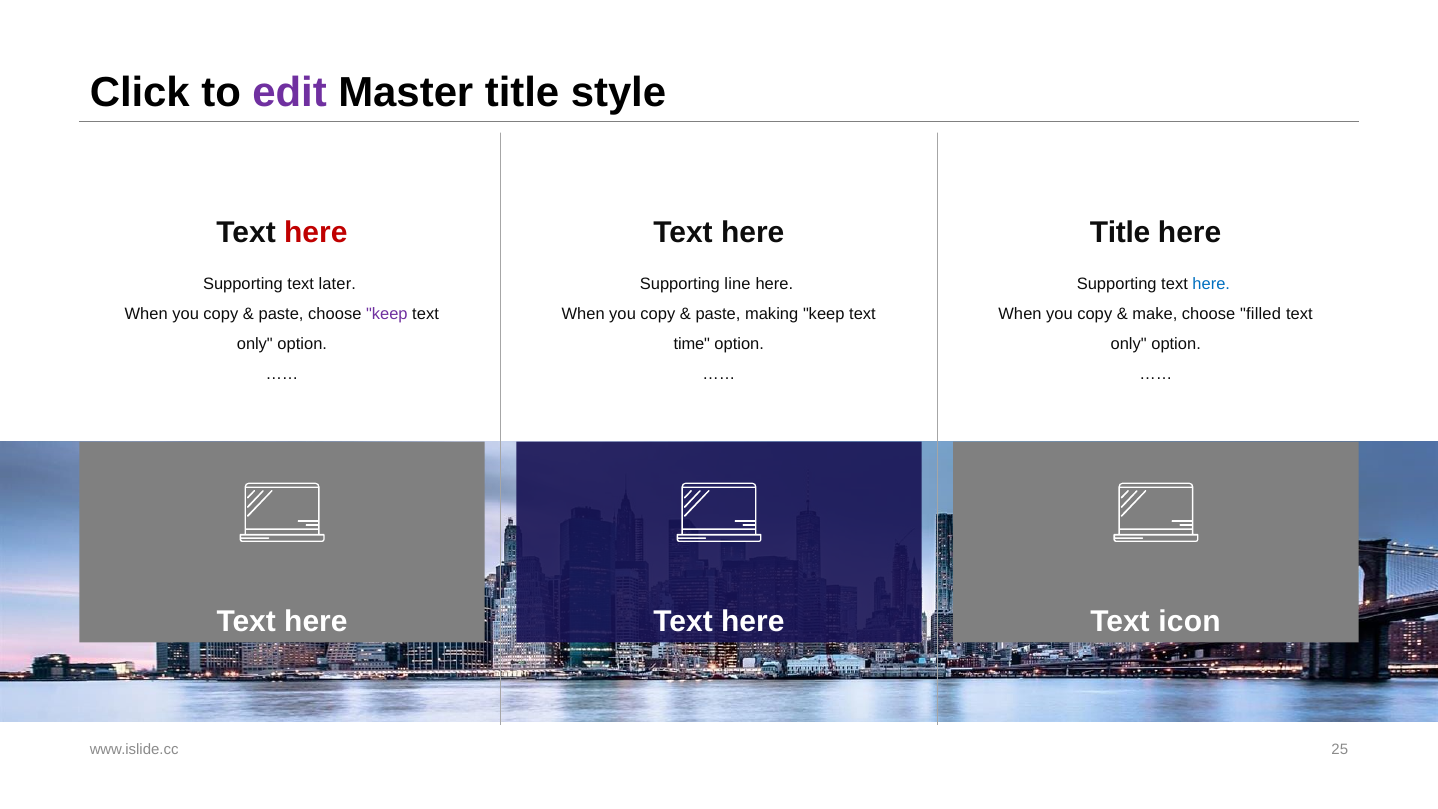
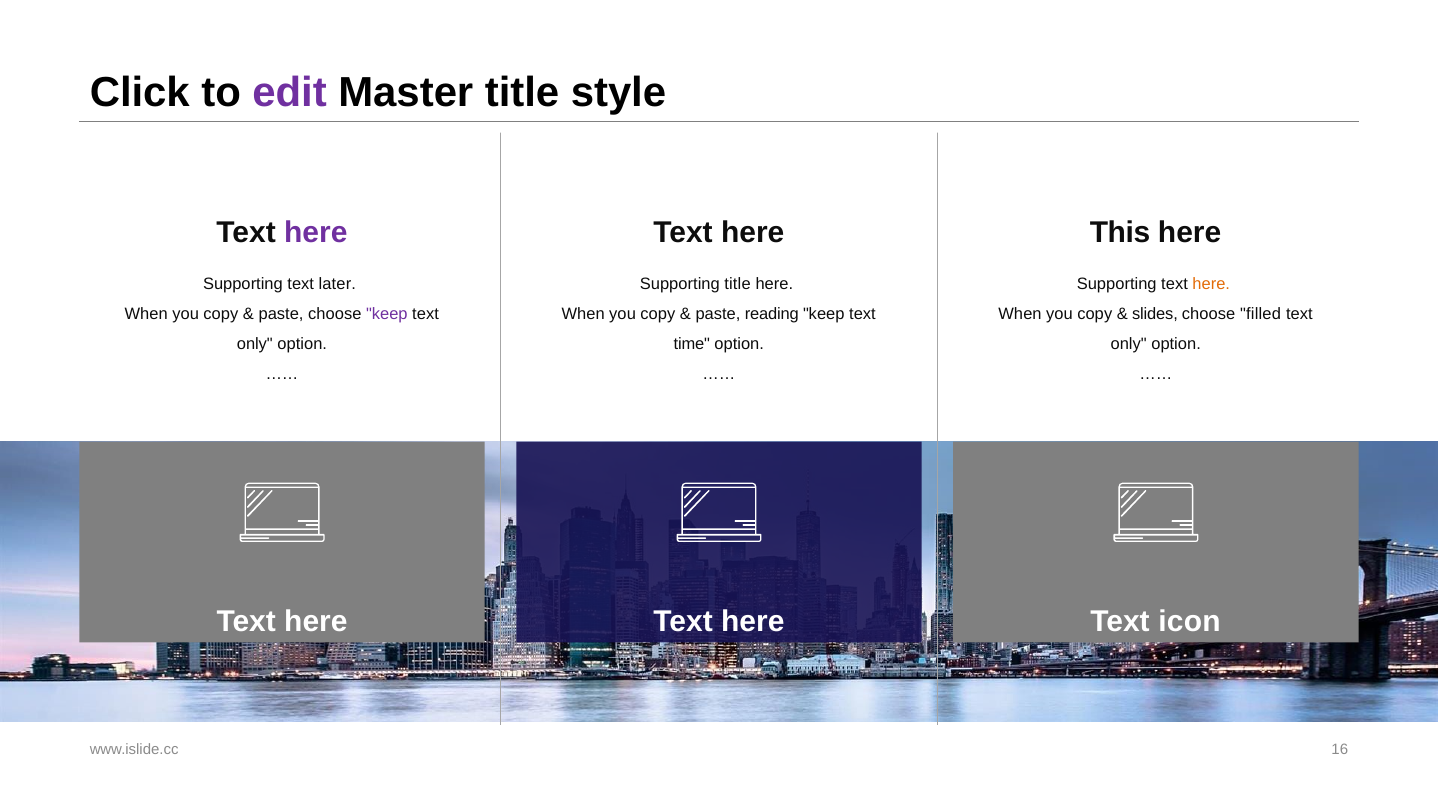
here at (316, 233) colour: red -> purple
Title at (1120, 233): Title -> This
Supporting line: line -> title
here at (1211, 284) colour: blue -> orange
making: making -> reading
make: make -> slides
25: 25 -> 16
